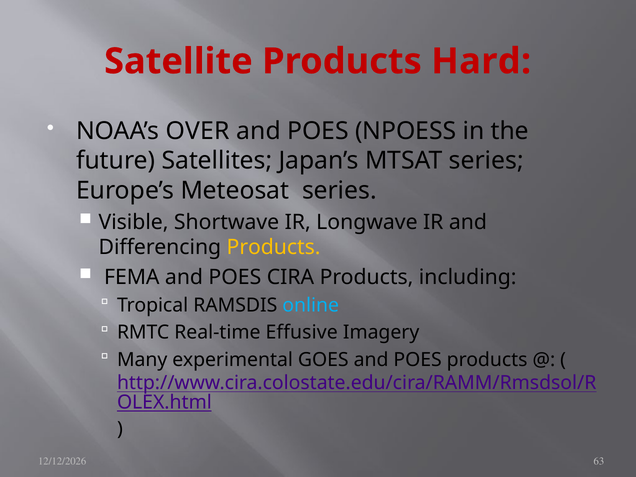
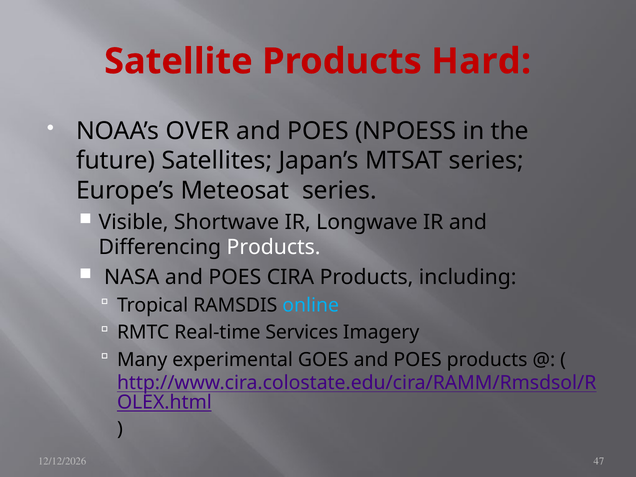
Products at (274, 247) colour: yellow -> white
FEMA: FEMA -> NASA
Effusive: Effusive -> Services
63: 63 -> 47
